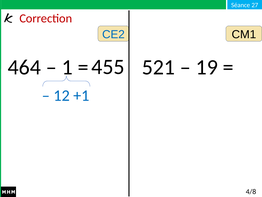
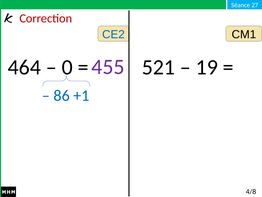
1: 1 -> 0
455 colour: black -> purple
12: 12 -> 86
